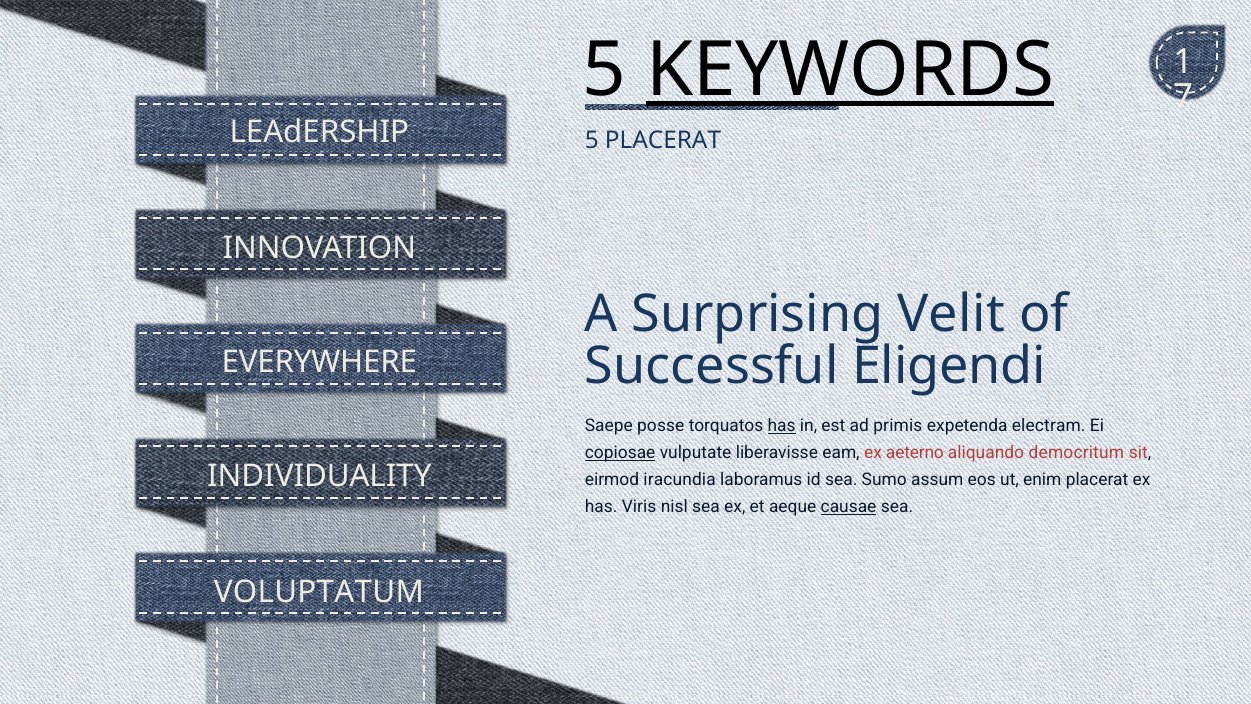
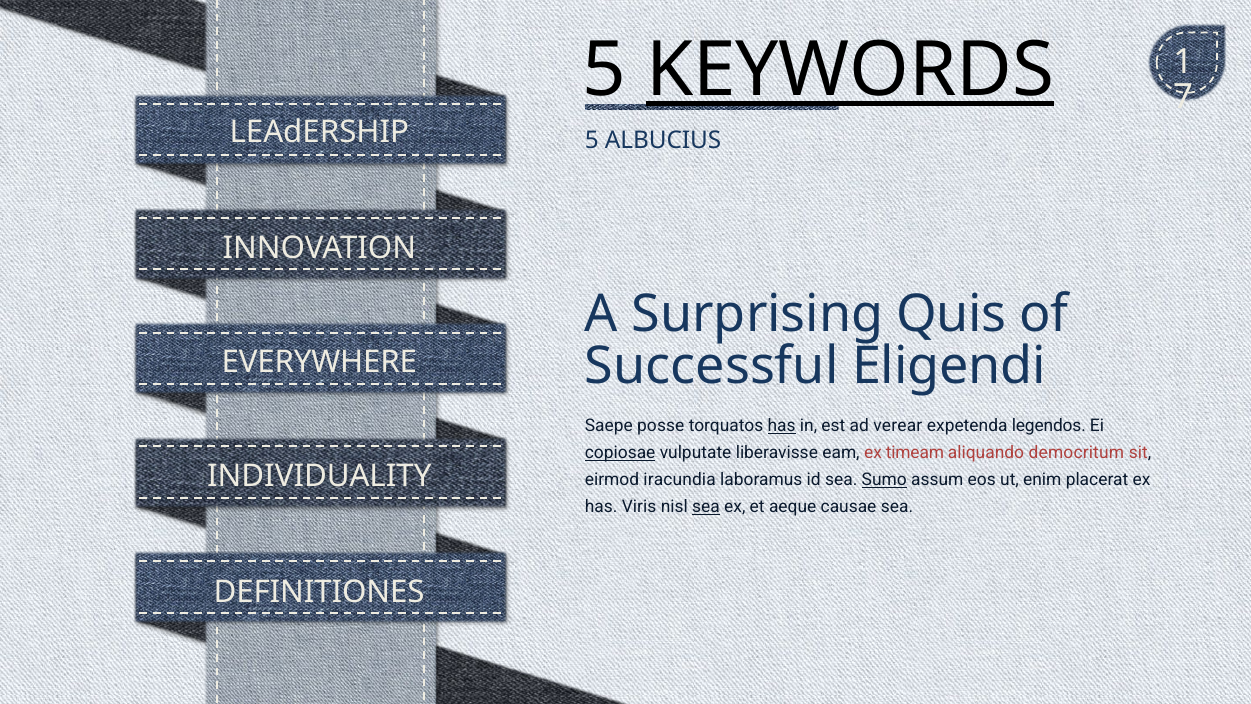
5 PLACERAT: PLACERAT -> ALBUCIUS
Velit: Velit -> Quis
primis: primis -> verear
electram: electram -> legendos
aeterno: aeterno -> timeam
Sumo underline: none -> present
sea at (706, 507) underline: none -> present
causae underline: present -> none
VOLUPTATUM: VOLUPTATUM -> DEFINITIONES
